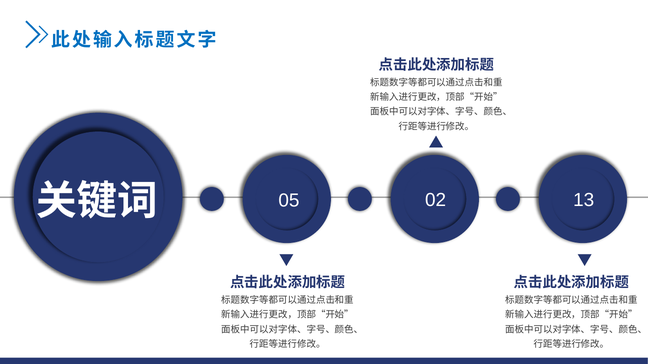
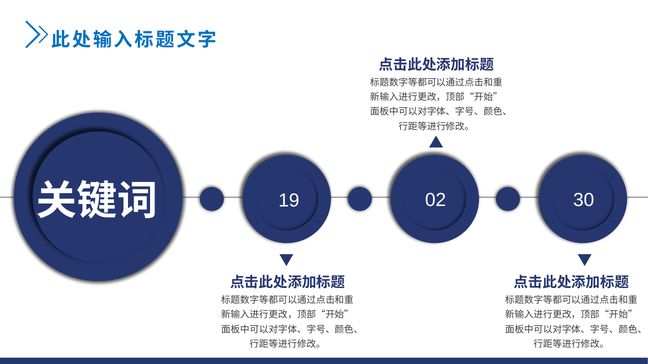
05: 05 -> 19
13: 13 -> 30
